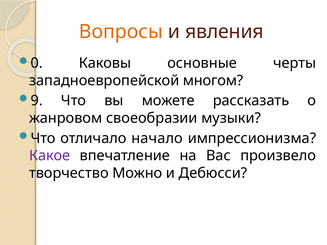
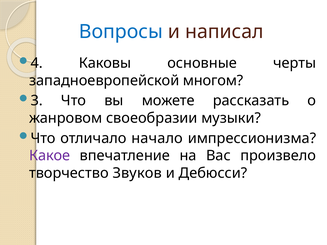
Вопросы colour: orange -> blue
явления: явления -> написал
0: 0 -> 4
9: 9 -> 3
Можно: Можно -> Звуков
